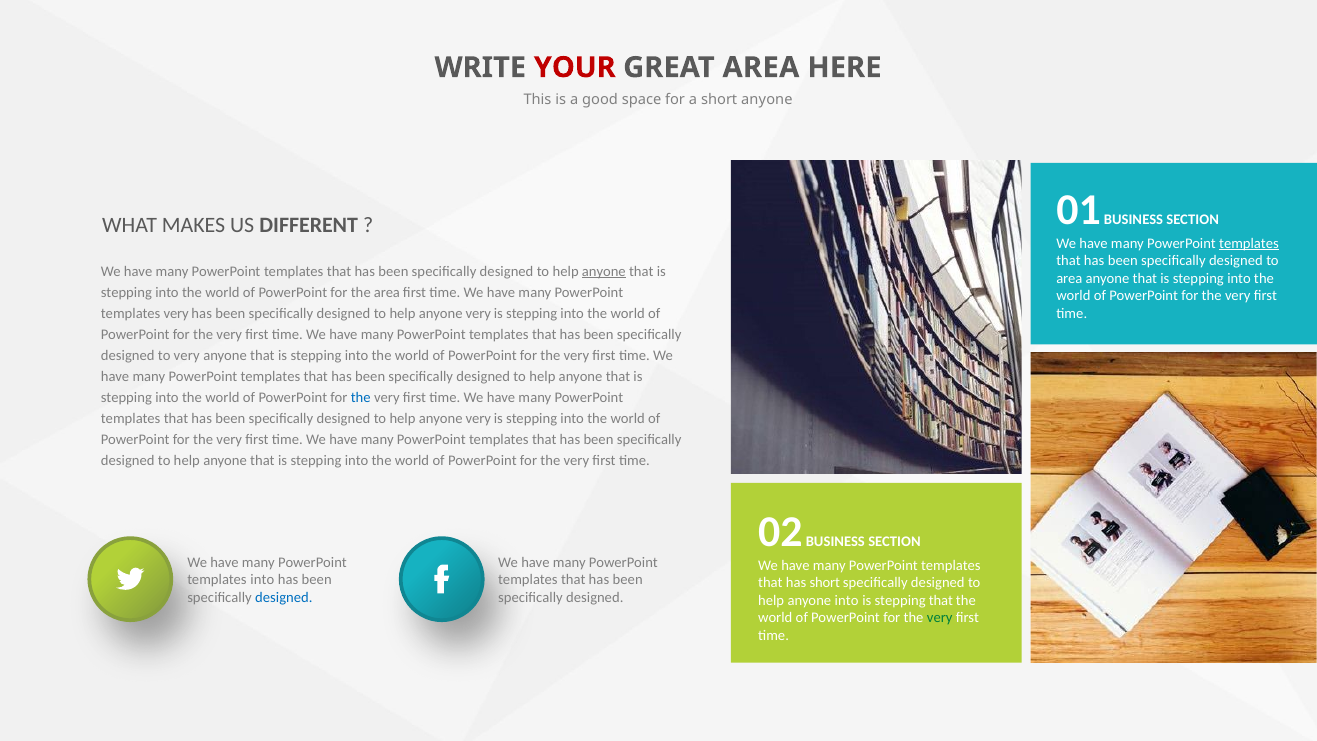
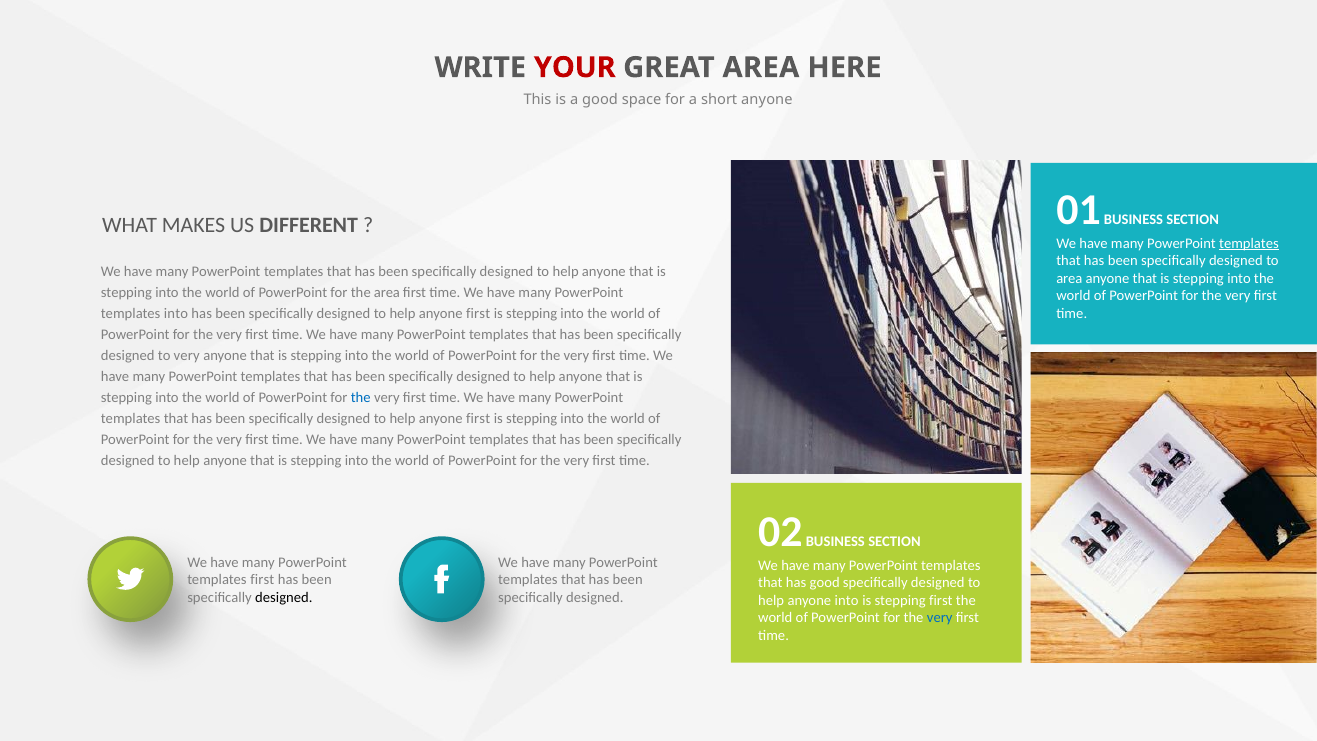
anyone at (604, 271) underline: present -> none
templates very: very -> into
very at (478, 313): very -> first
very at (478, 418): very -> first
templates into: into -> first
has short: short -> good
designed at (284, 597) colour: blue -> black
stepping that: that -> first
very at (940, 618) colour: green -> blue
